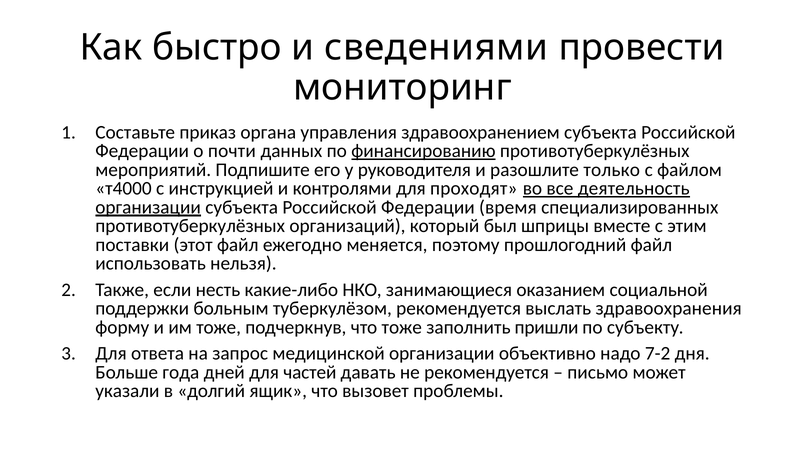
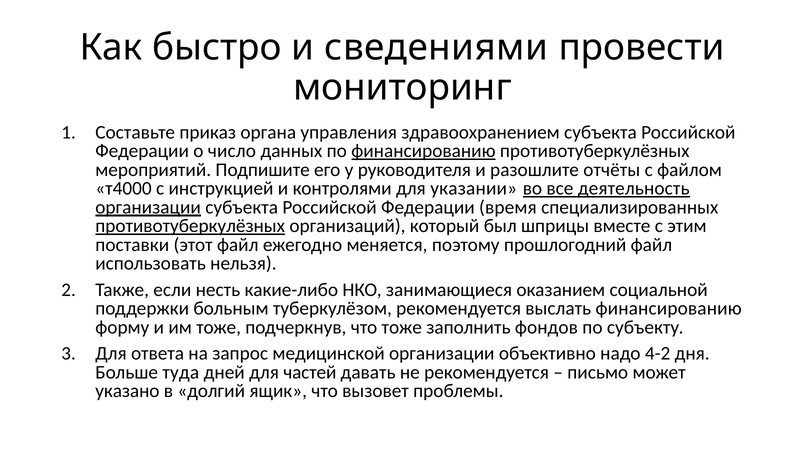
почти: почти -> число
только: только -> отчёты
проходят: проходят -> указании
противотуберкулёзных at (190, 226) underline: none -> present
выслать здравоохранения: здравоохранения -> финансированию
пришли: пришли -> фондов
7-2: 7-2 -> 4-2
года: года -> туда
указали: указали -> указано
